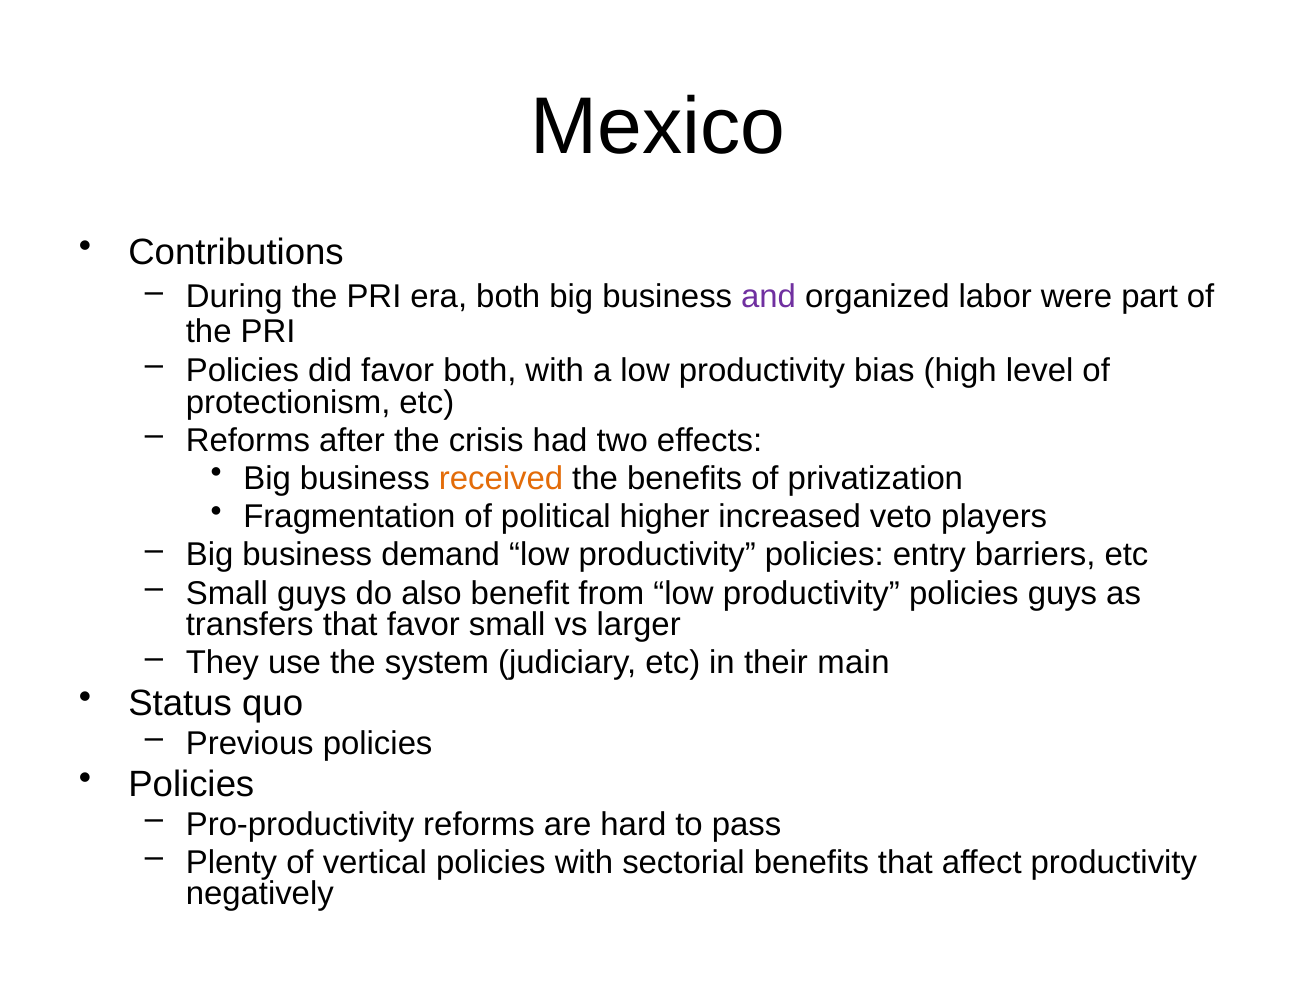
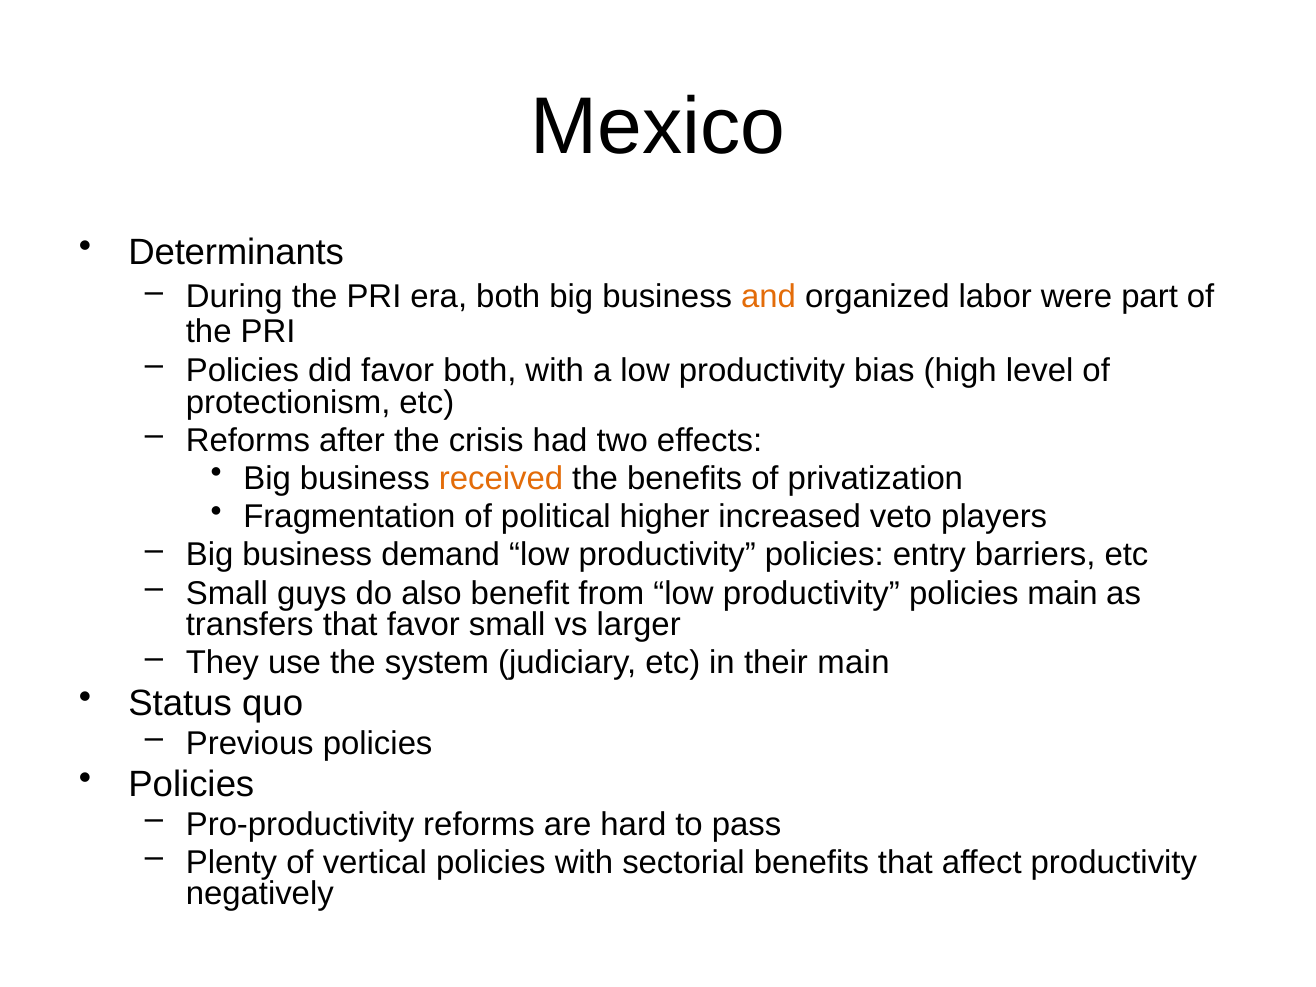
Contributions: Contributions -> Determinants
and colour: purple -> orange
policies guys: guys -> main
